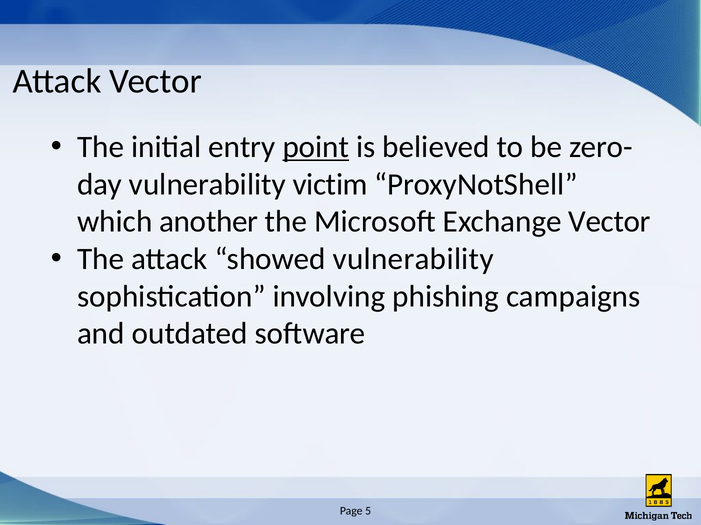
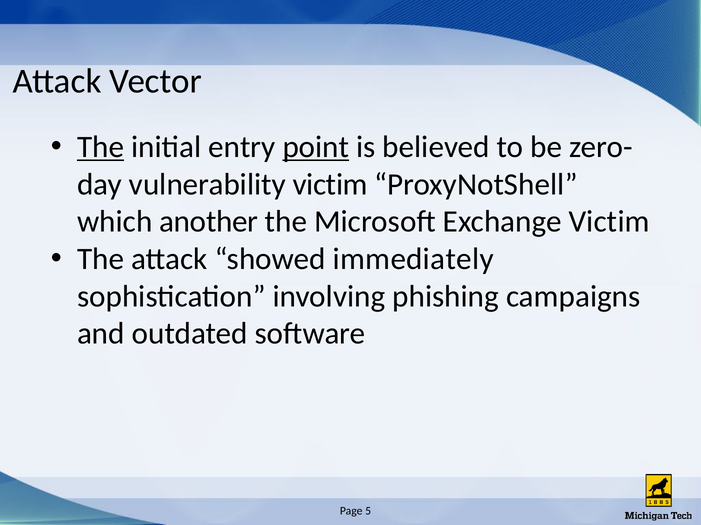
The at (101, 147) underline: none -> present
Exchange Vector: Vector -> Victim
showed vulnerability: vulnerability -> immediately
